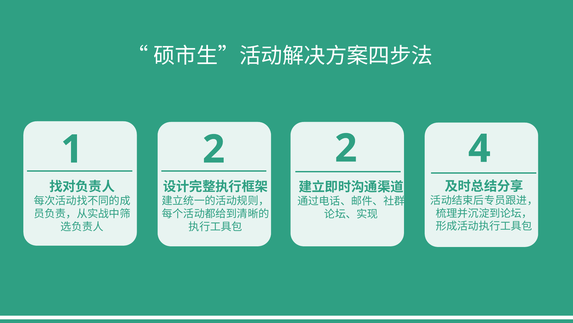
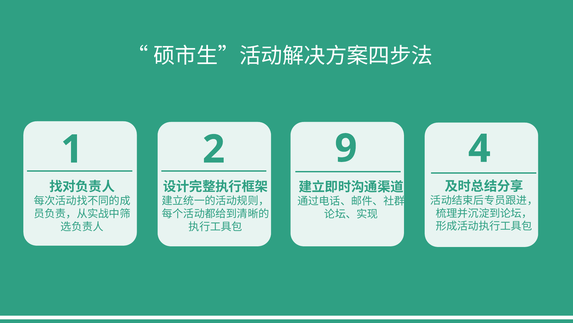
2 2: 2 -> 9
